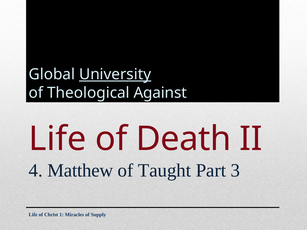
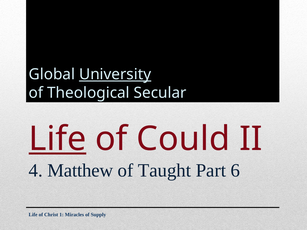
Against: Against -> Secular
Life at (57, 139) underline: none -> present
Death: Death -> Could
3: 3 -> 6
